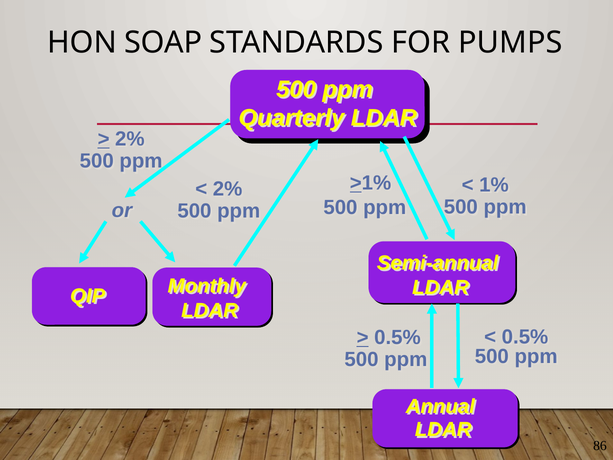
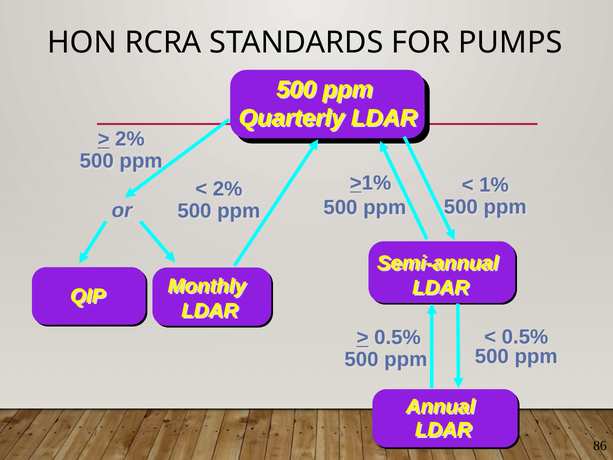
SOAP: SOAP -> RCRA
